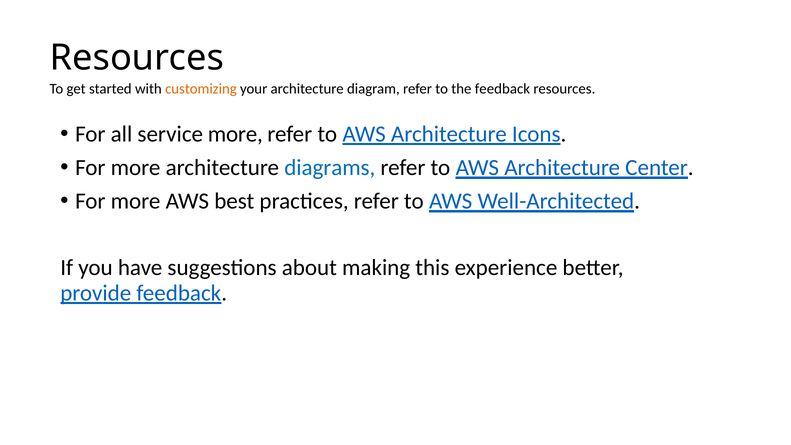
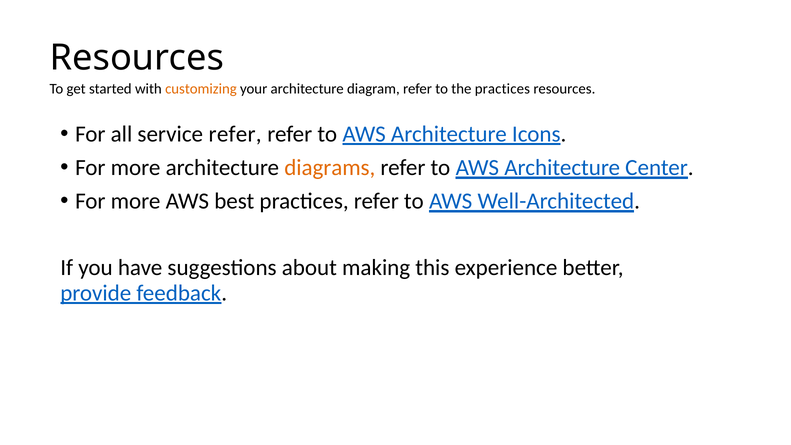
the feedback: feedback -> practices
service more: more -> refer
diagrams colour: blue -> orange
